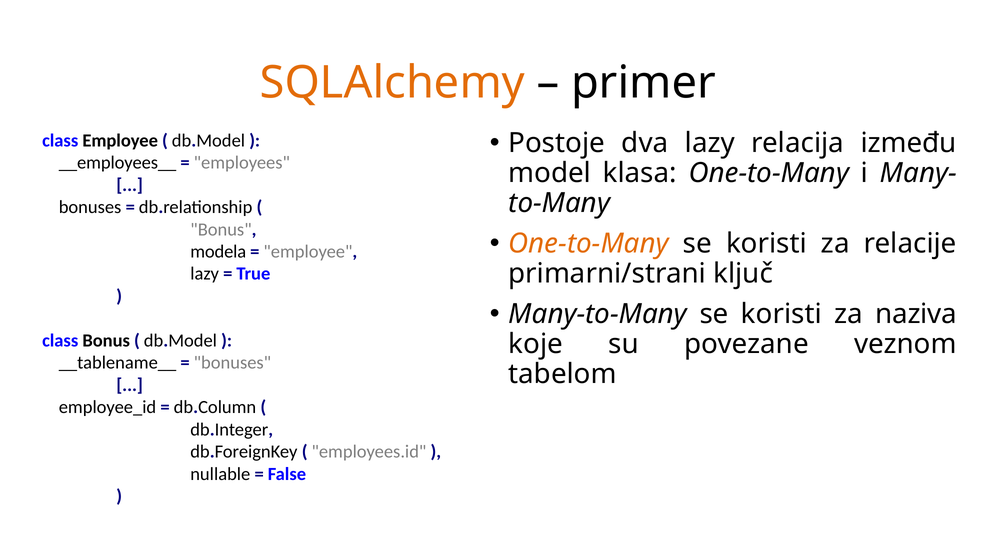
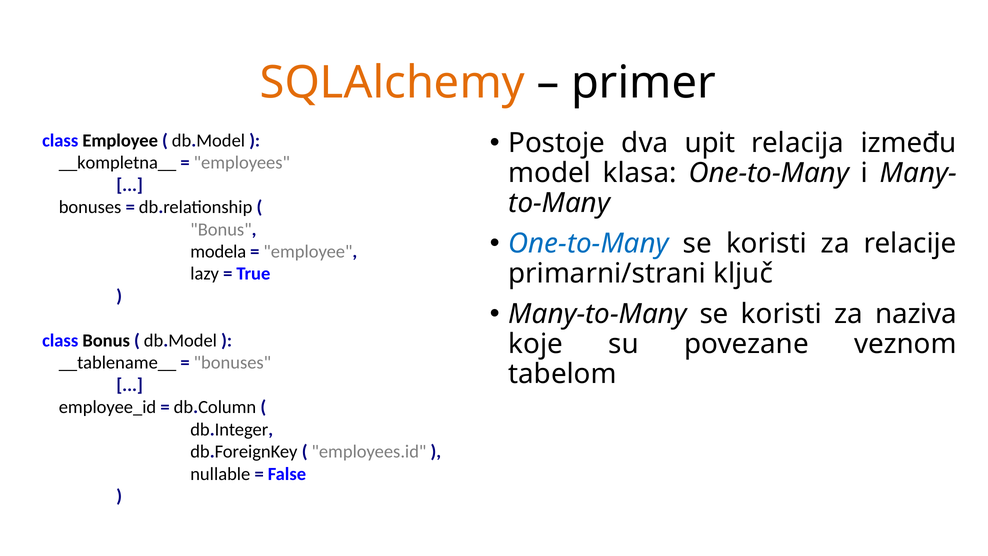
dva lazy: lazy -> upit
__employees__: __employees__ -> __kompletna__
One-to-Many at (589, 243) colour: orange -> blue
